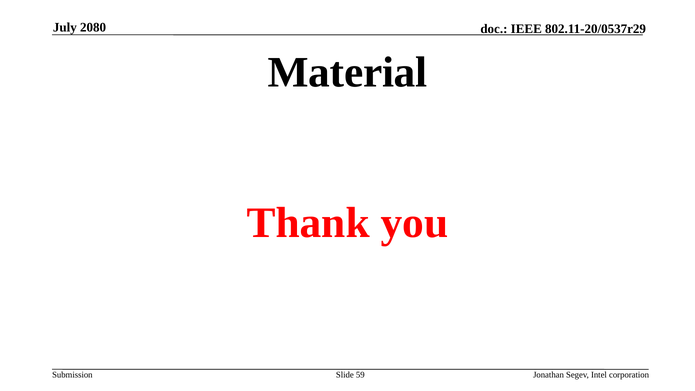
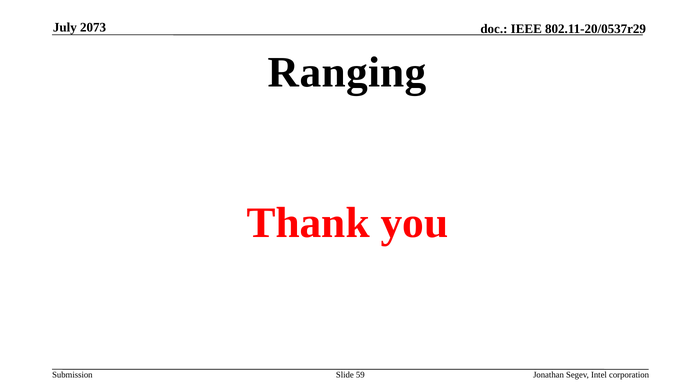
2080: 2080 -> 2073
Material: Material -> Ranging
